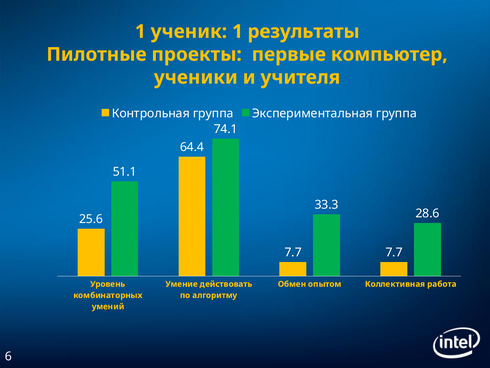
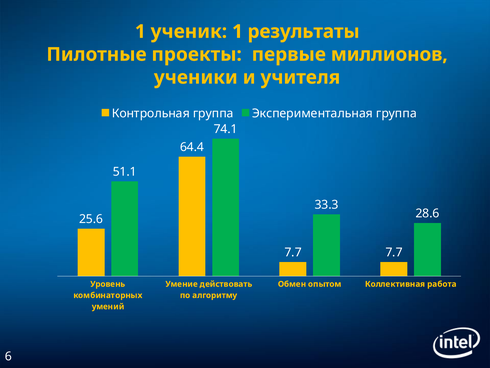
компьютер: компьютер -> миллионов
